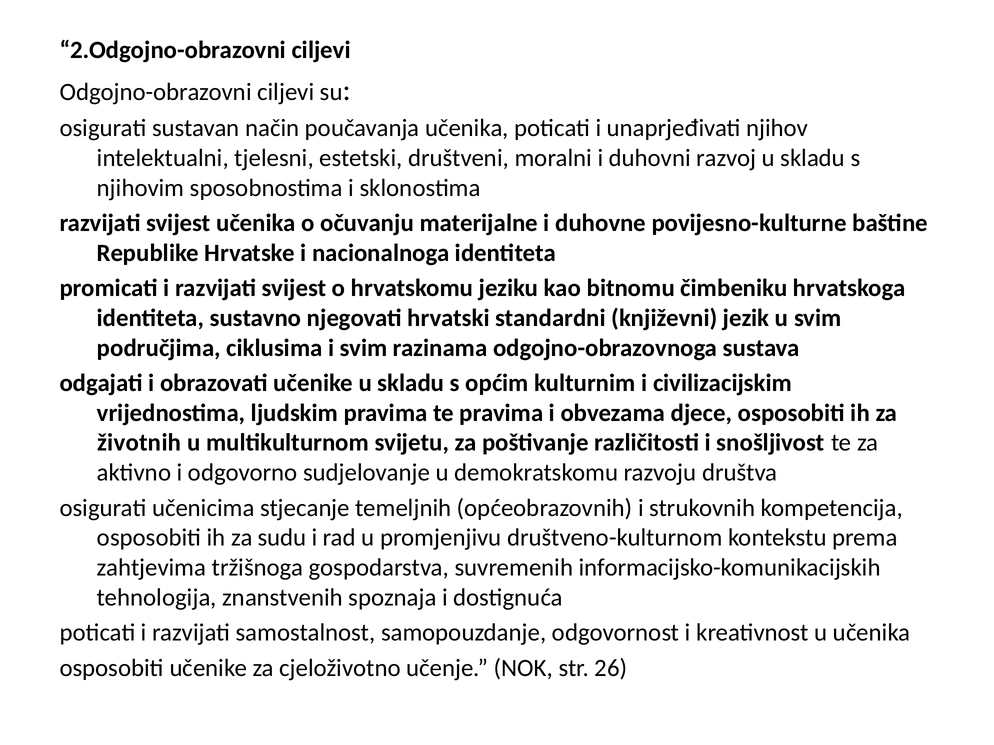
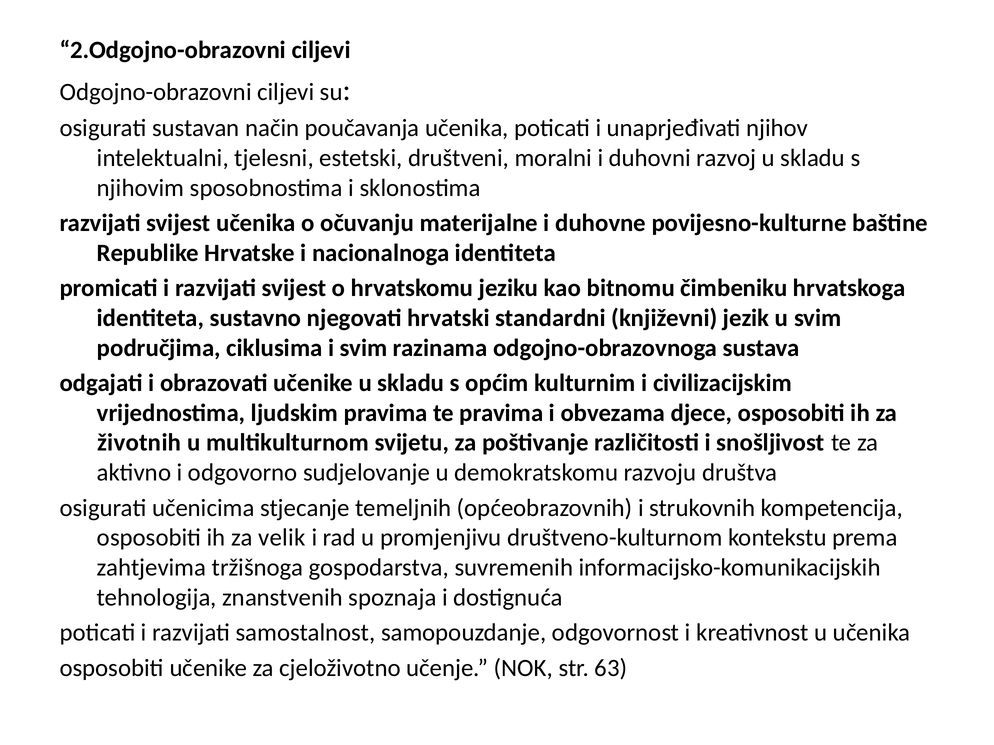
sudu: sudu -> velik
26: 26 -> 63
